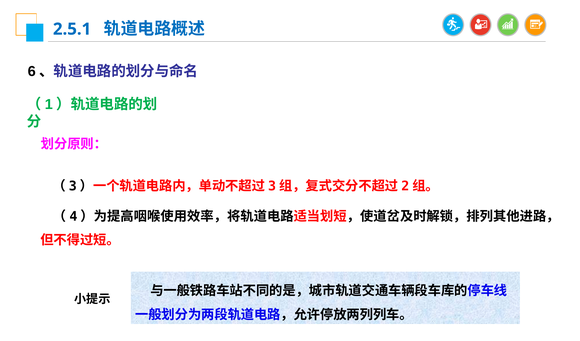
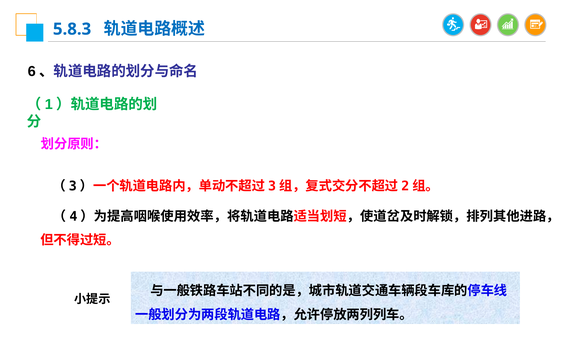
2.5.1: 2.5.1 -> 5.8.3
